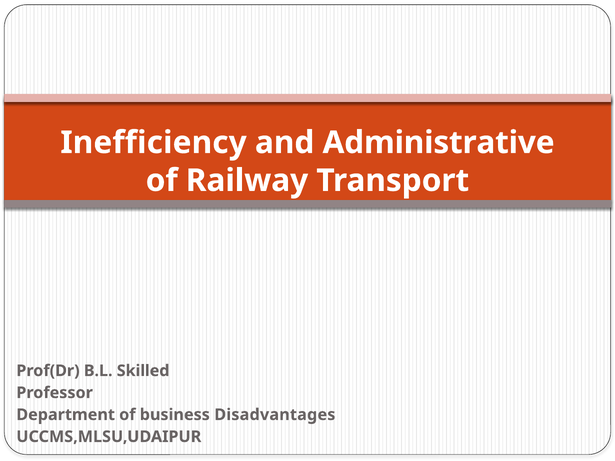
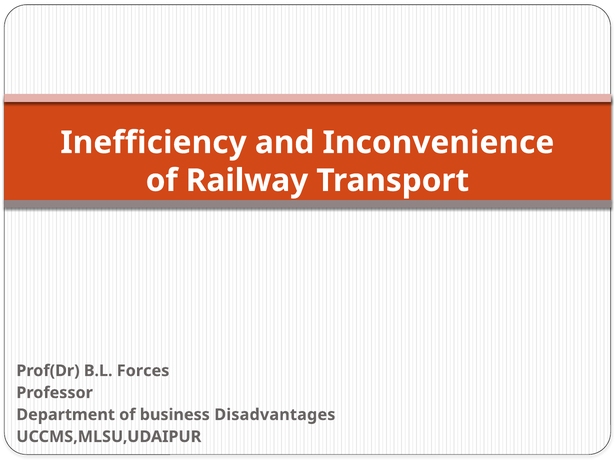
Administrative: Administrative -> Inconvenience
Skilled: Skilled -> Forces
